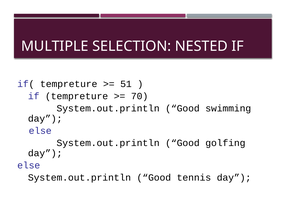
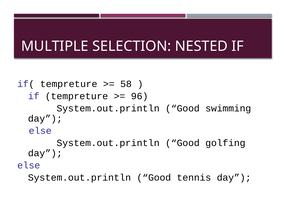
51: 51 -> 58
70: 70 -> 96
